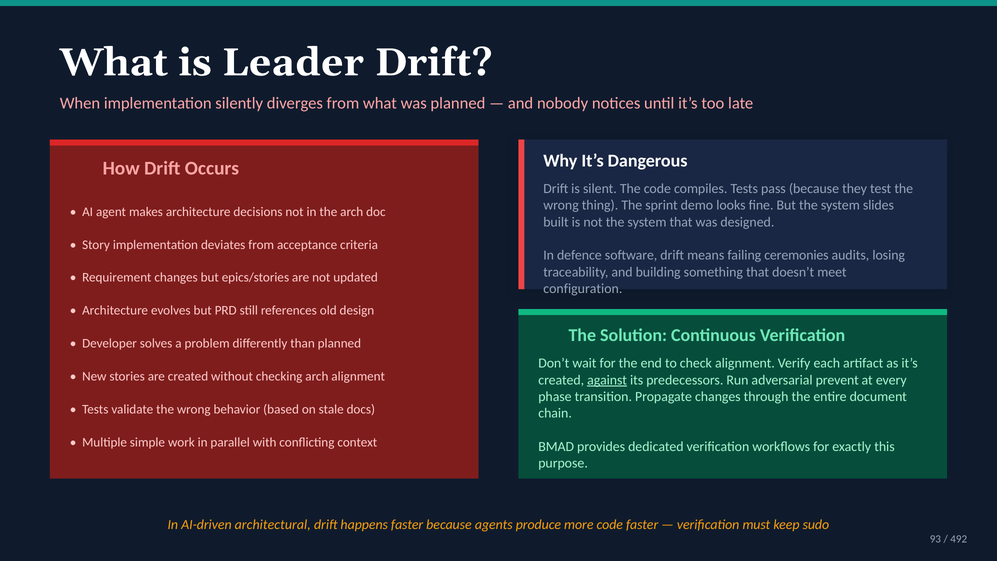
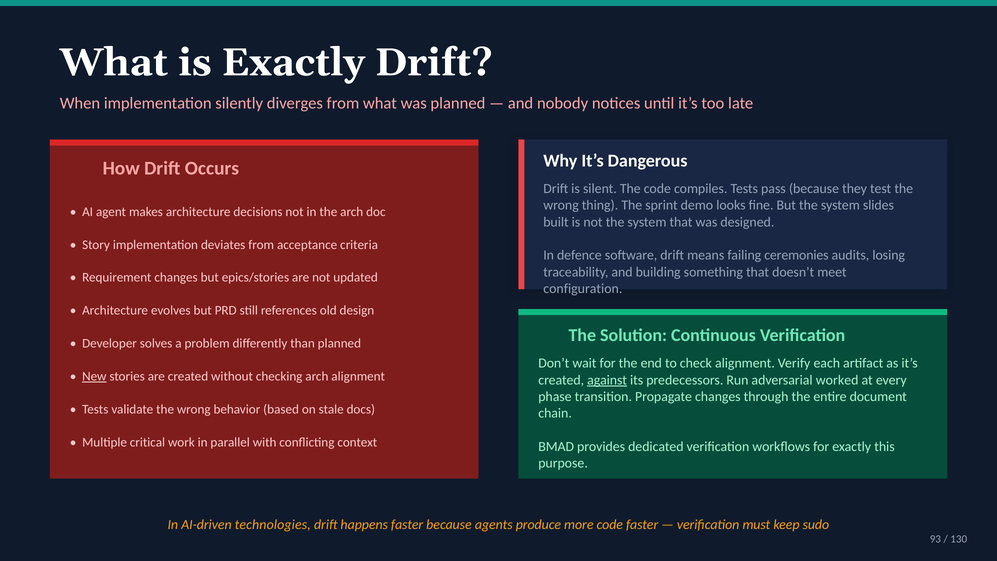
is Leader: Leader -> Exactly
New underline: none -> present
prevent: prevent -> worked
simple: simple -> critical
architectural: architectural -> technologies
492: 492 -> 130
